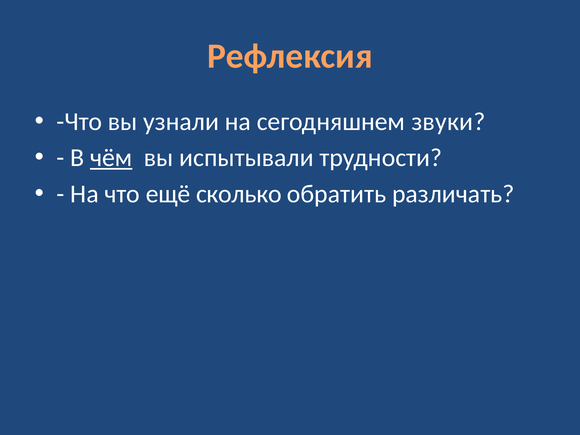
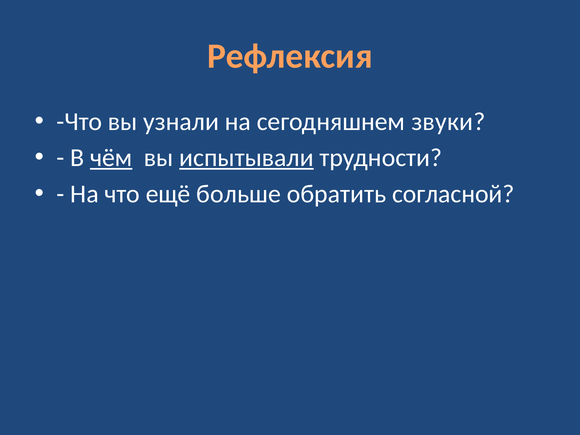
испытывали underline: none -> present
сколько: сколько -> больше
различать: различать -> согласной
